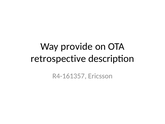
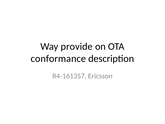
retrospective: retrospective -> conformance
